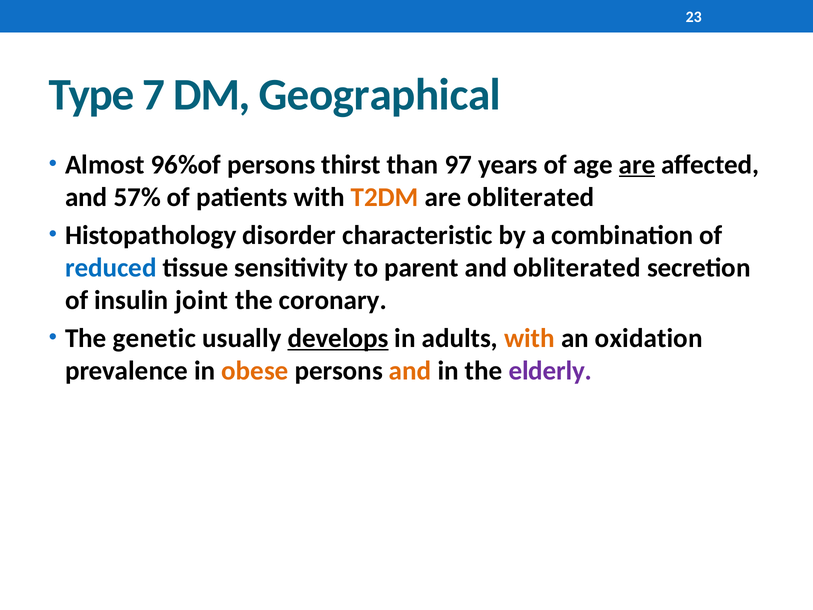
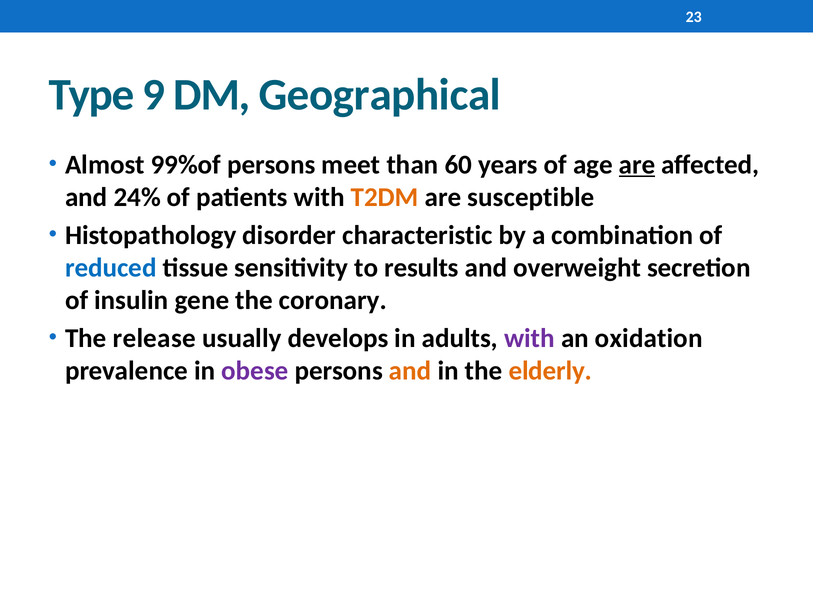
7: 7 -> 9
96%of: 96%of -> 99%of
thirst: thirst -> meet
97: 97 -> 60
57%: 57% -> 24%
are obliterated: obliterated -> susceptible
parent: parent -> results
and obliterated: obliterated -> overweight
joint: joint -> gene
genetic: genetic -> release
develops underline: present -> none
with at (529, 338) colour: orange -> purple
obese colour: orange -> purple
elderly colour: purple -> orange
